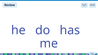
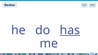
has underline: none -> present
